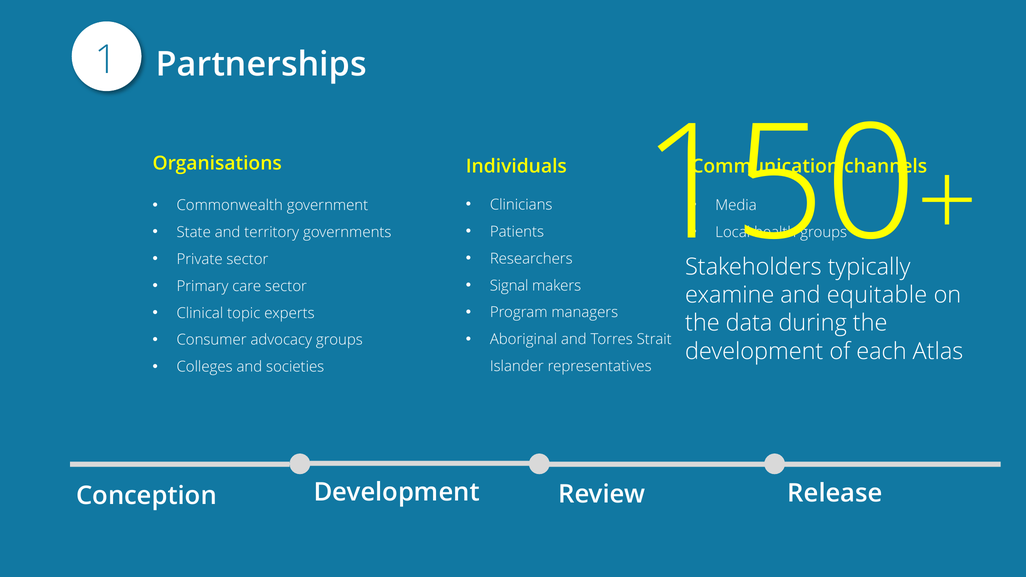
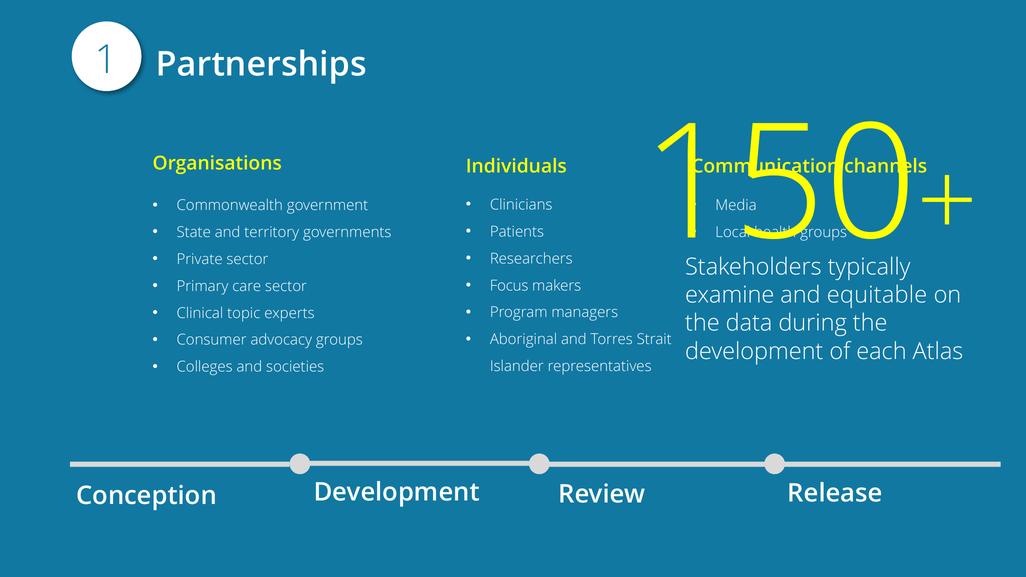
Signal: Signal -> Focus
